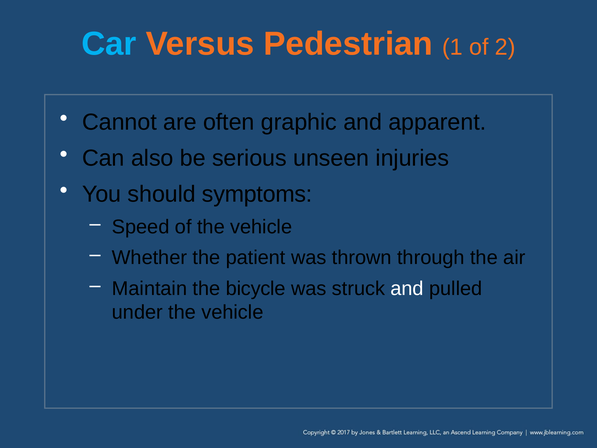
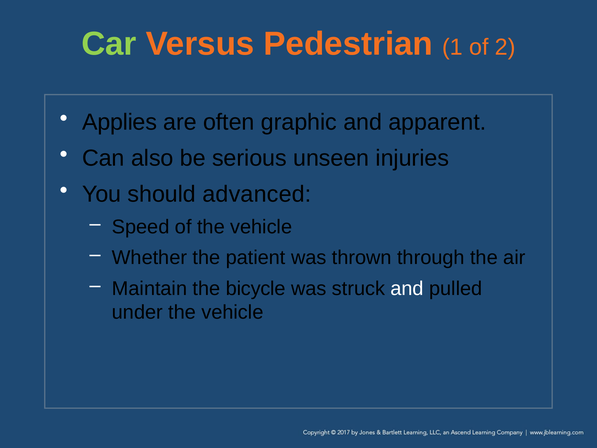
Car colour: light blue -> light green
Cannot: Cannot -> Applies
symptoms: symptoms -> advanced
